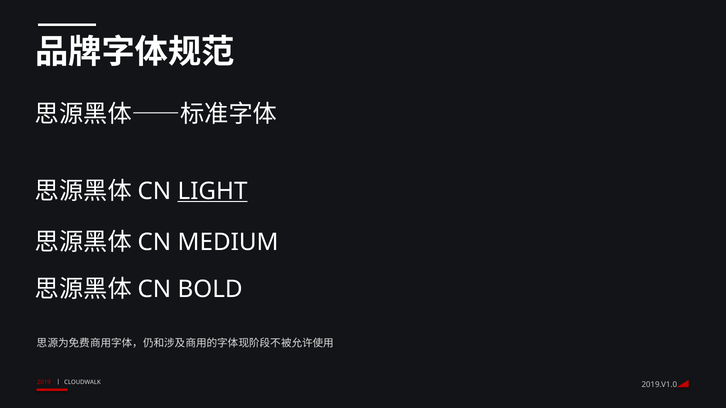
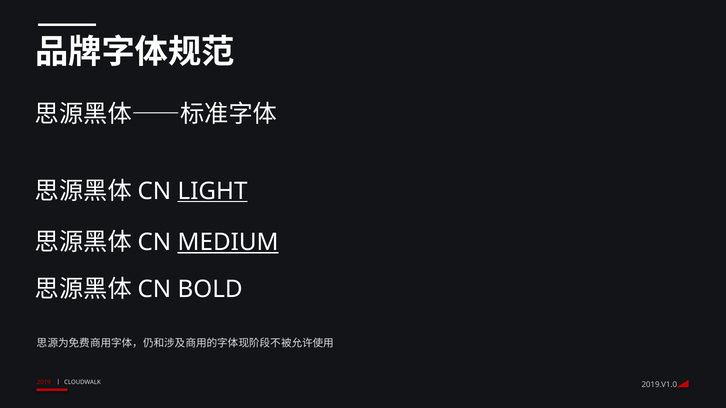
MEDIUM underline: none -> present
